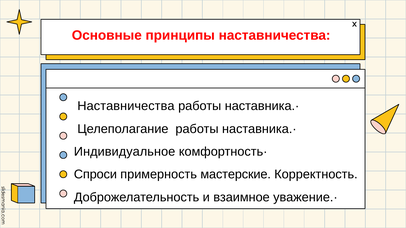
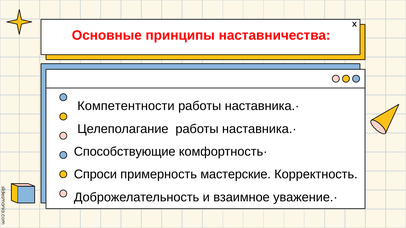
Наставничества at (126, 106): Наставничества -> Компетентности
Индивидуальное: Индивидуальное -> Способствующие
